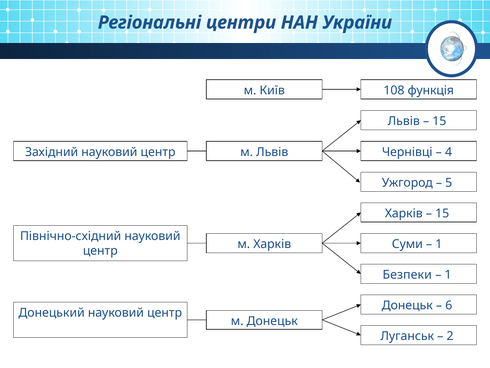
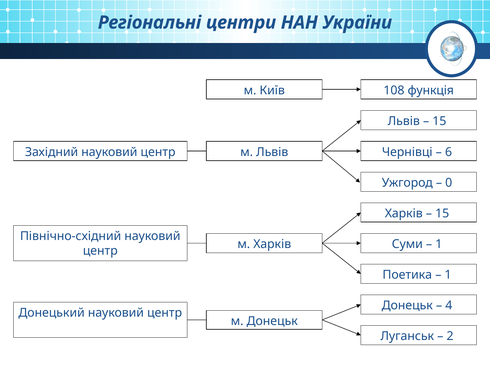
4: 4 -> 6
5: 5 -> 0
Безпеки: Безпеки -> Поетика
6: 6 -> 4
